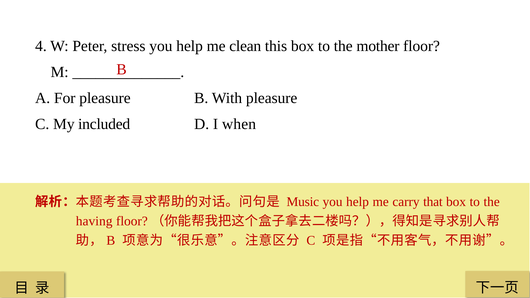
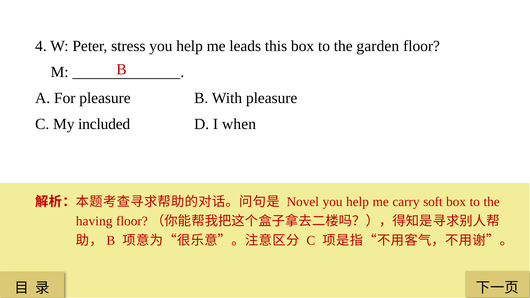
clean: clean -> leads
mother: mother -> garden
Music: Music -> Novel
that: that -> soft
